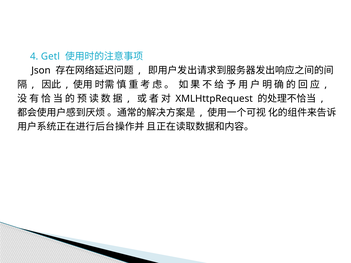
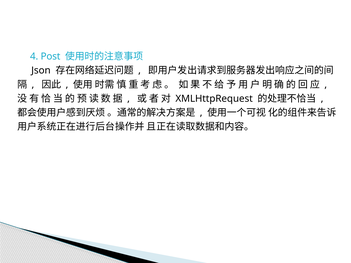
Getl: Getl -> Post
